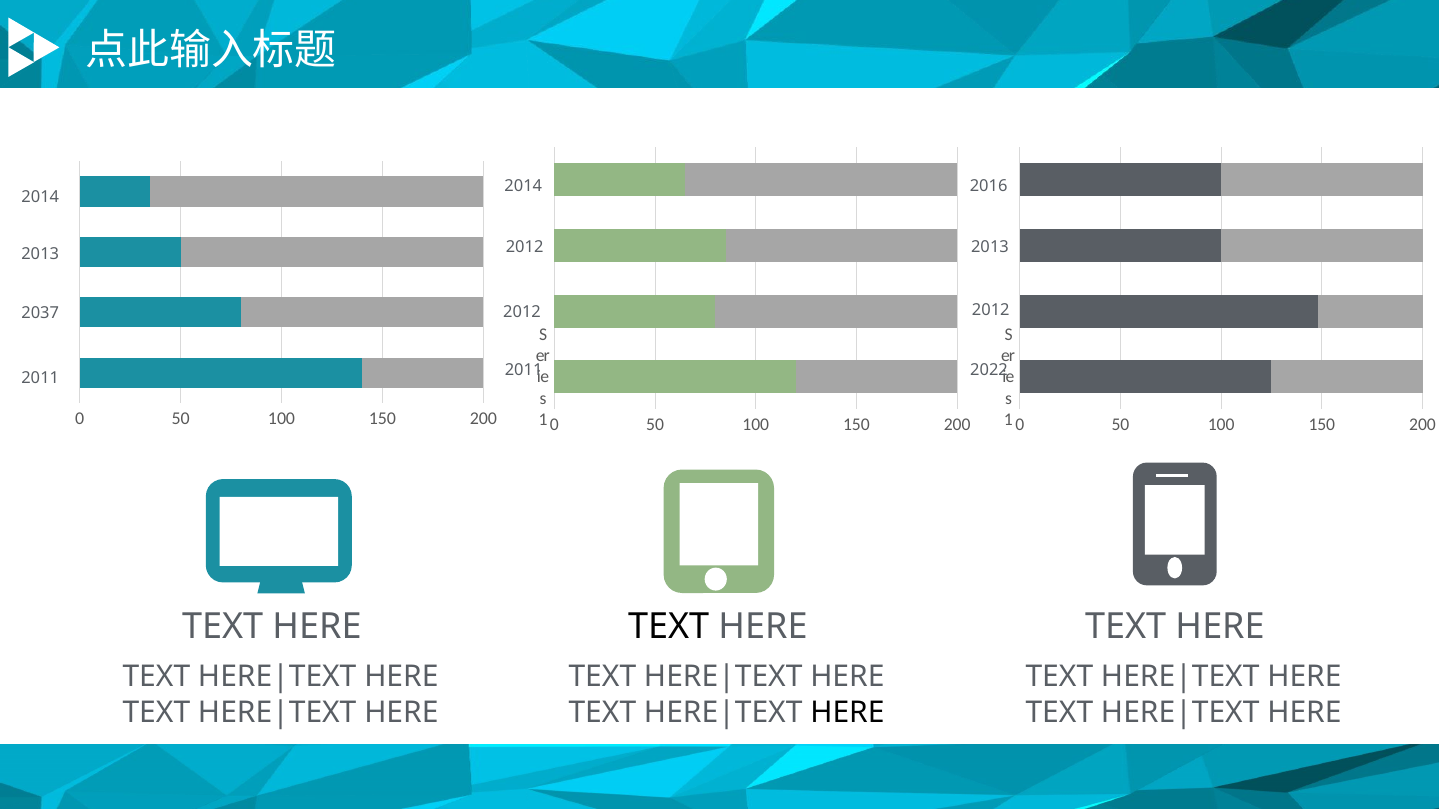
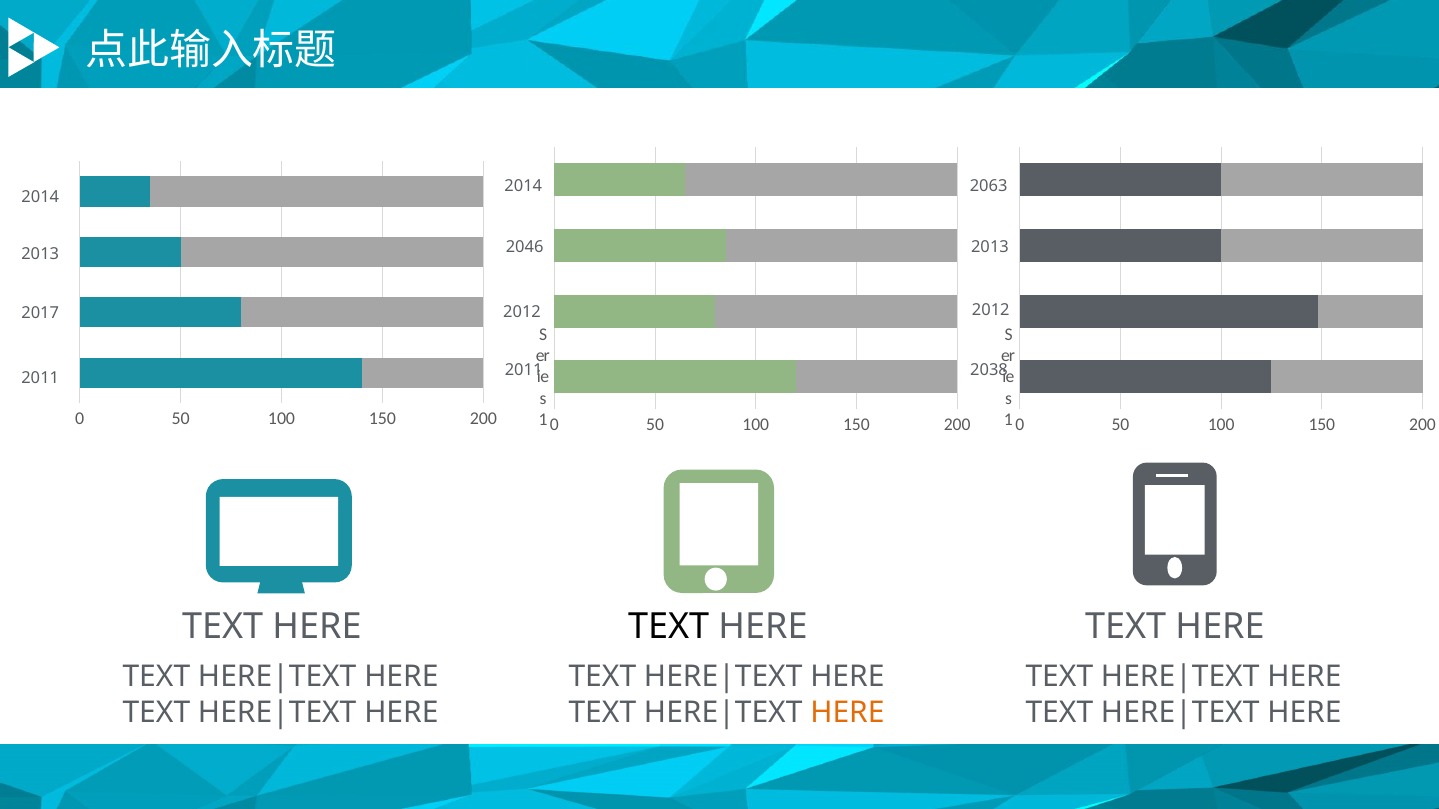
2016: 2016 -> 2063
2012 at (525, 247): 2012 -> 2046
2037: 2037 -> 2017
2022: 2022 -> 2038
HERE at (847, 713) colour: black -> orange
